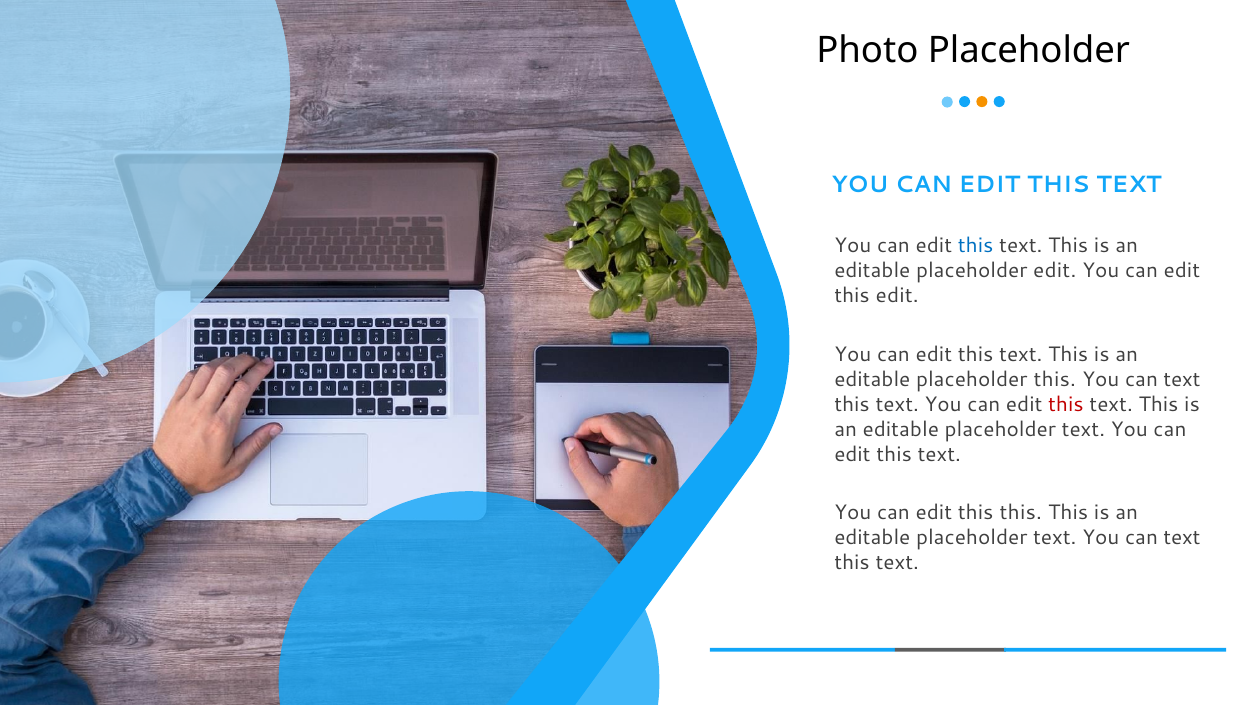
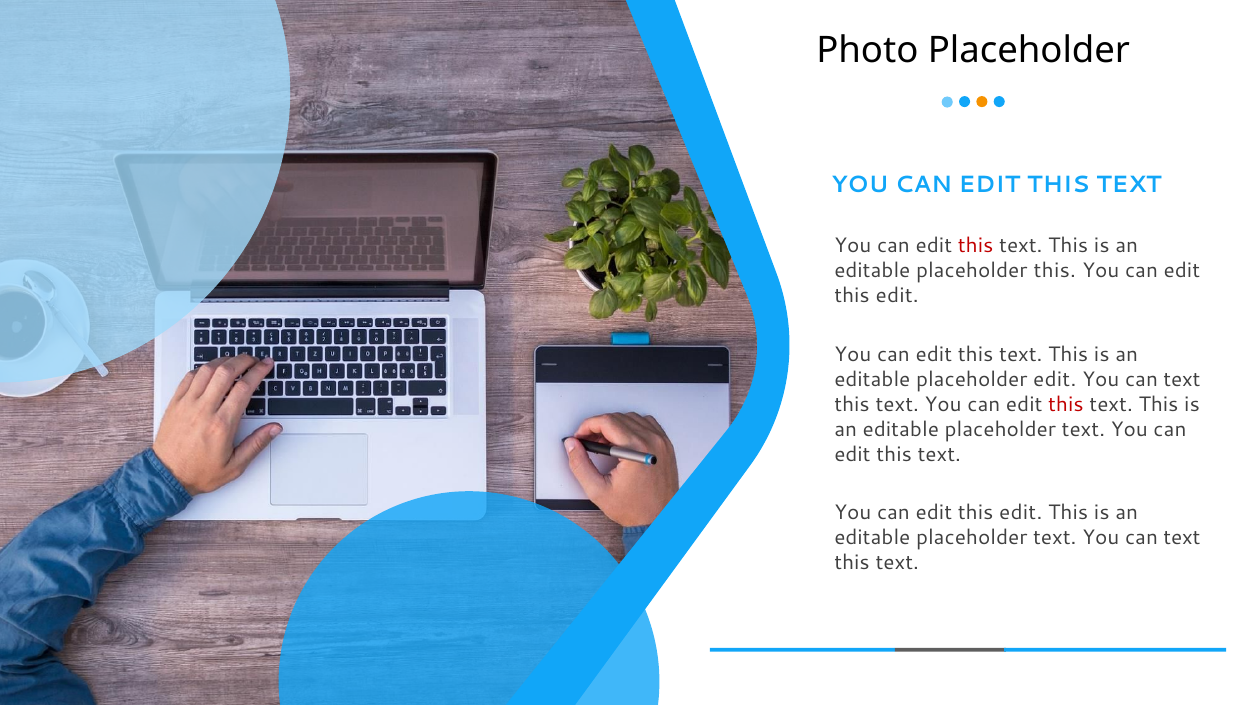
this at (976, 246) colour: blue -> red
placeholder edit: edit -> this
placeholder this: this -> edit
this at (1021, 513): this -> edit
